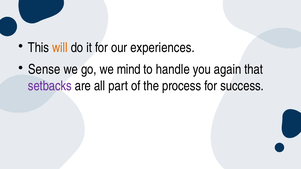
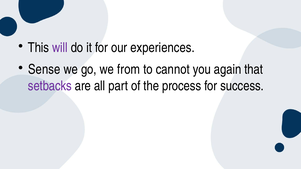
will colour: orange -> purple
mind: mind -> from
handle: handle -> cannot
